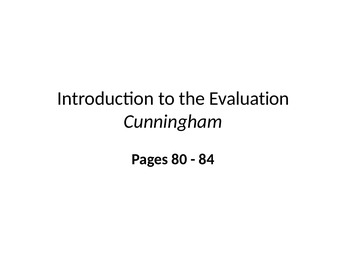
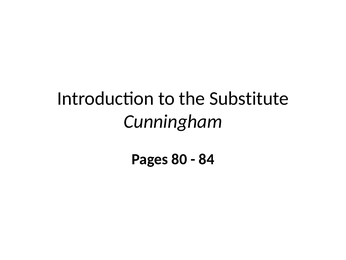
Evaluation: Evaluation -> Substitute
